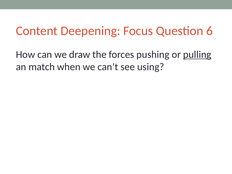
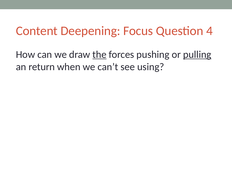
6: 6 -> 4
the underline: none -> present
match: match -> return
